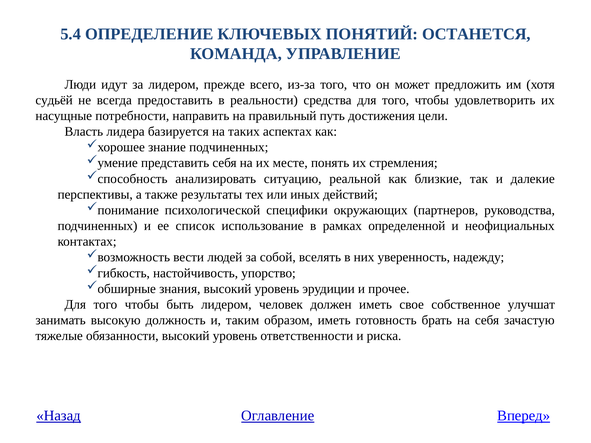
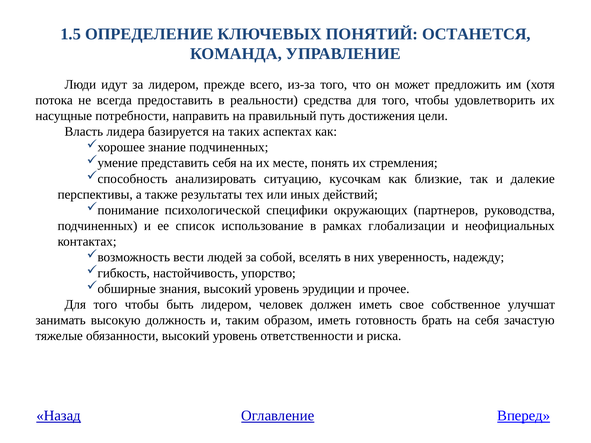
5.4: 5.4 -> 1.5
судьёй: судьёй -> потока
реальной: реальной -> кусочкам
определенной: определенной -> глобализации
